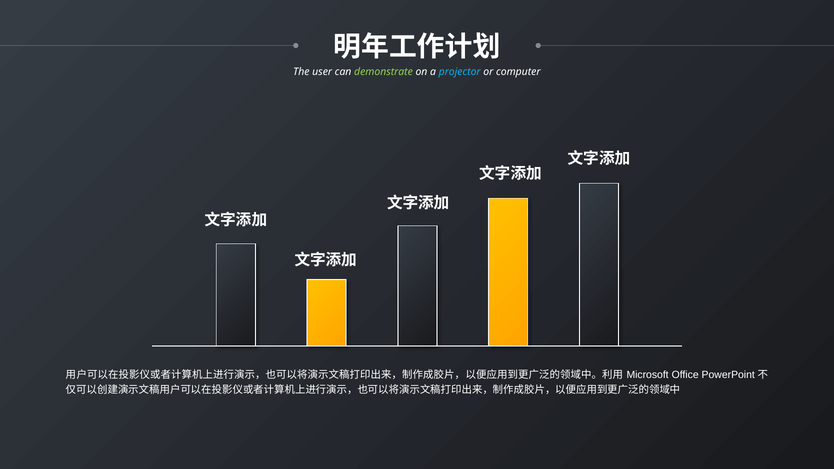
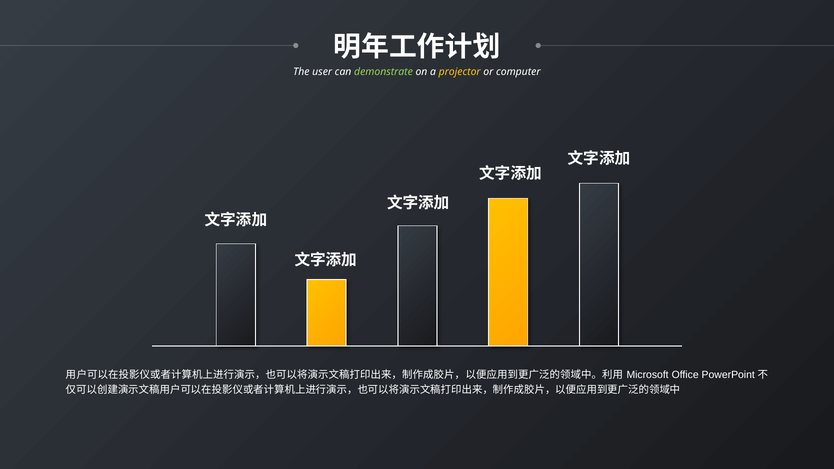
projector colour: light blue -> yellow
